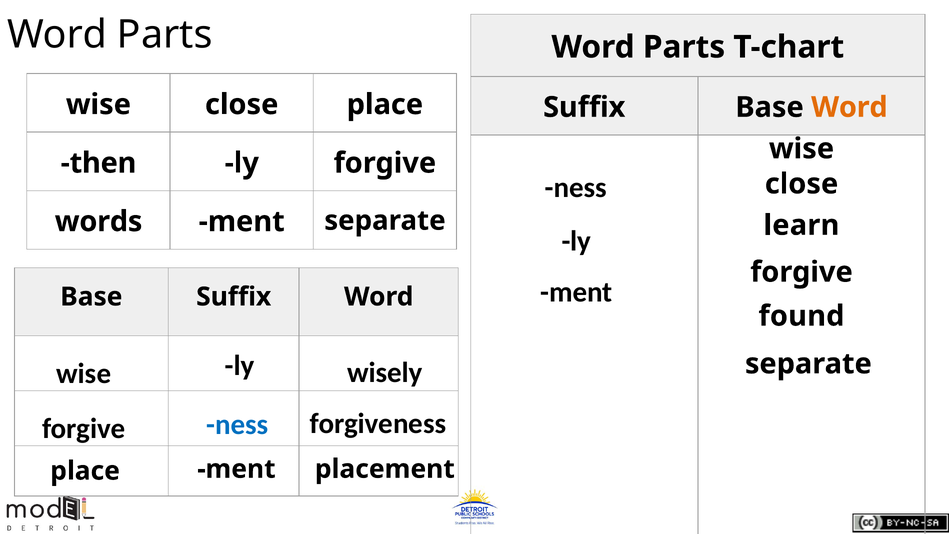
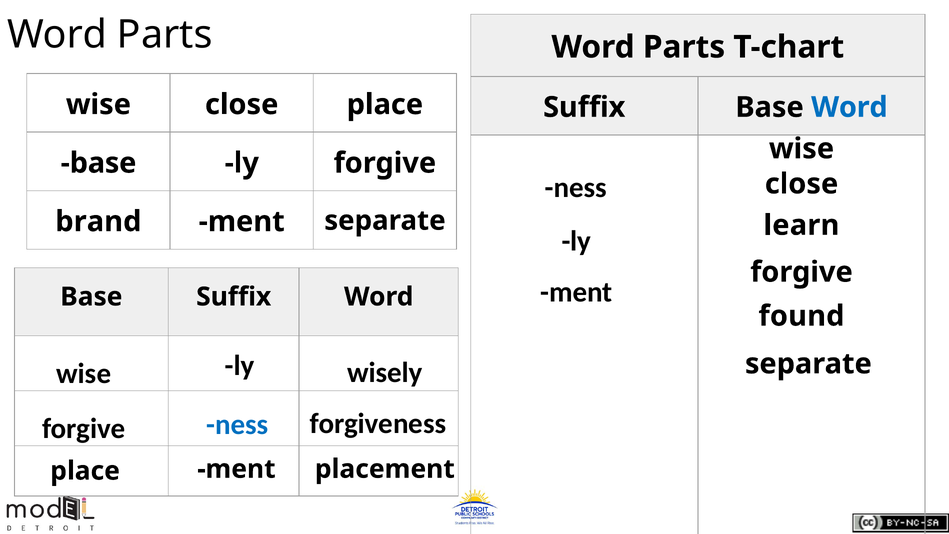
Word at (849, 107) colour: orange -> blue
then at (99, 163): then -> base
words: words -> brand
